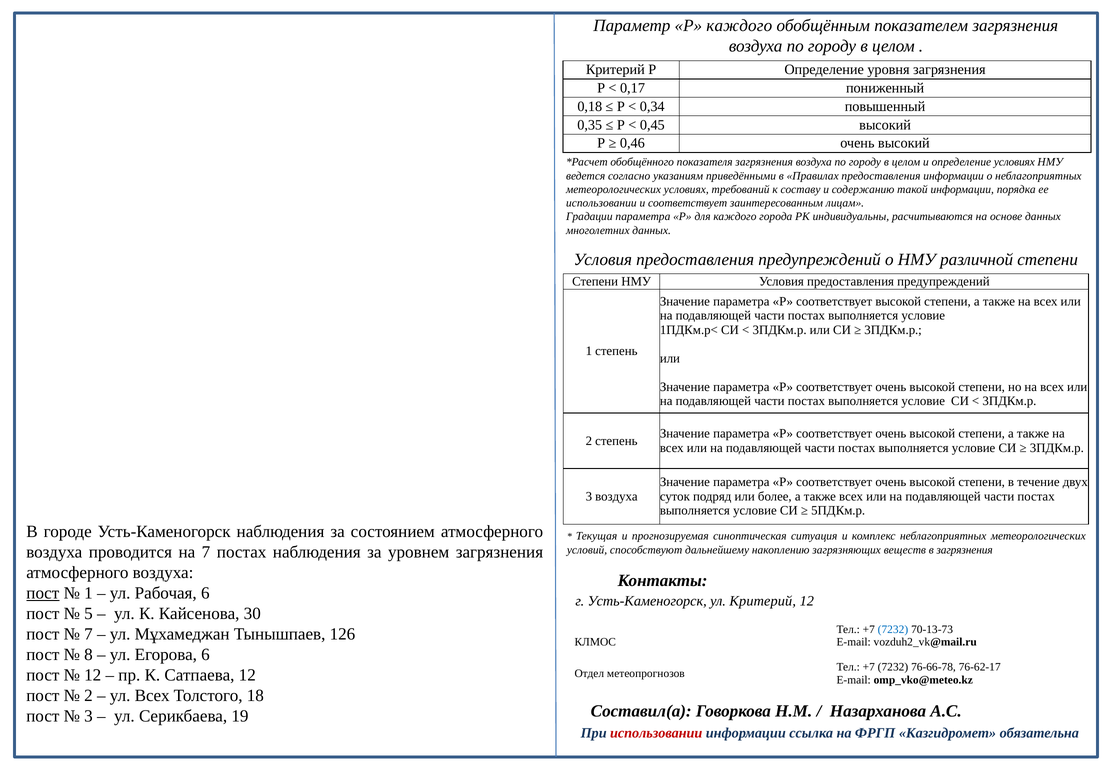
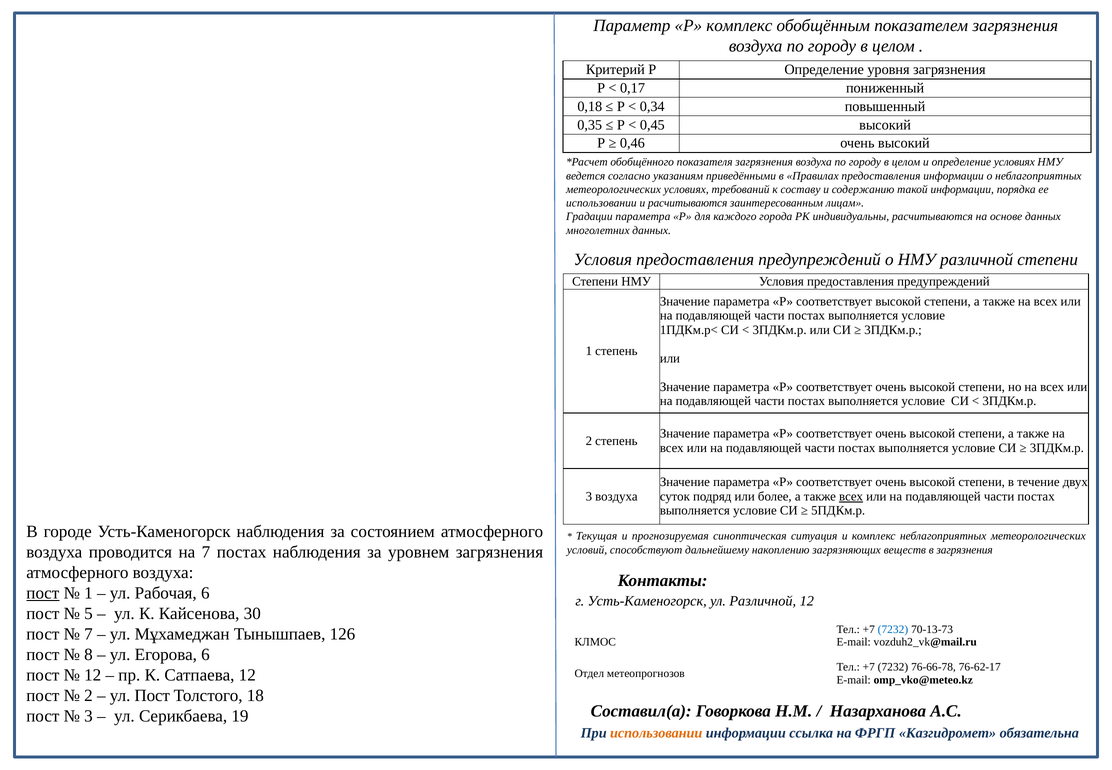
Р каждого: каждого -> комплекс
и соответствует: соответствует -> расчитываются
всех at (851, 496) underline: none -> present
ул Критерий: Критерий -> Различной
ул Всех: Всех -> Пост
использовании at (656, 733) colour: red -> orange
